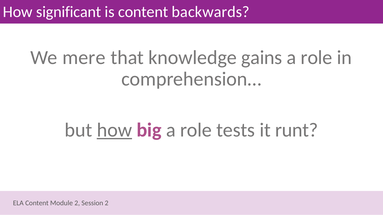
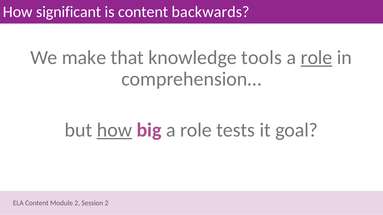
mere: mere -> make
gains: gains -> tools
role at (317, 58) underline: none -> present
runt: runt -> goal
